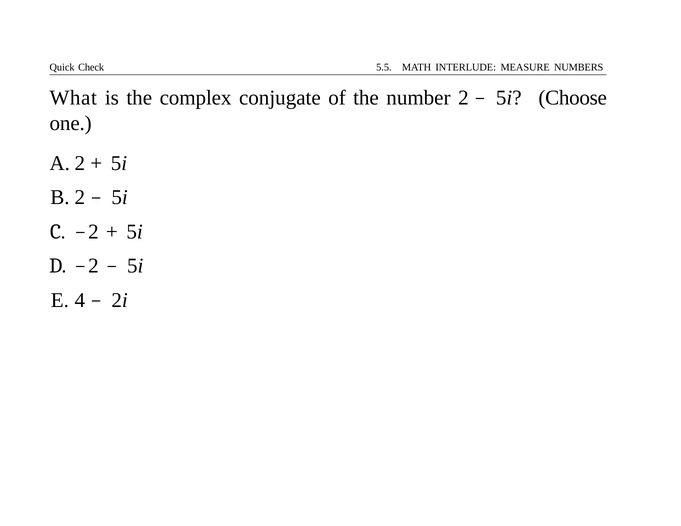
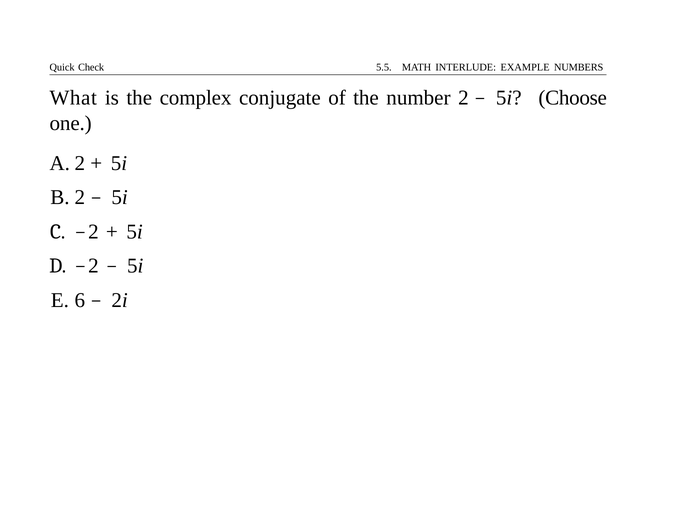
MEASURE: MEASURE -> EXAMPLE
4: 4 -> 6
